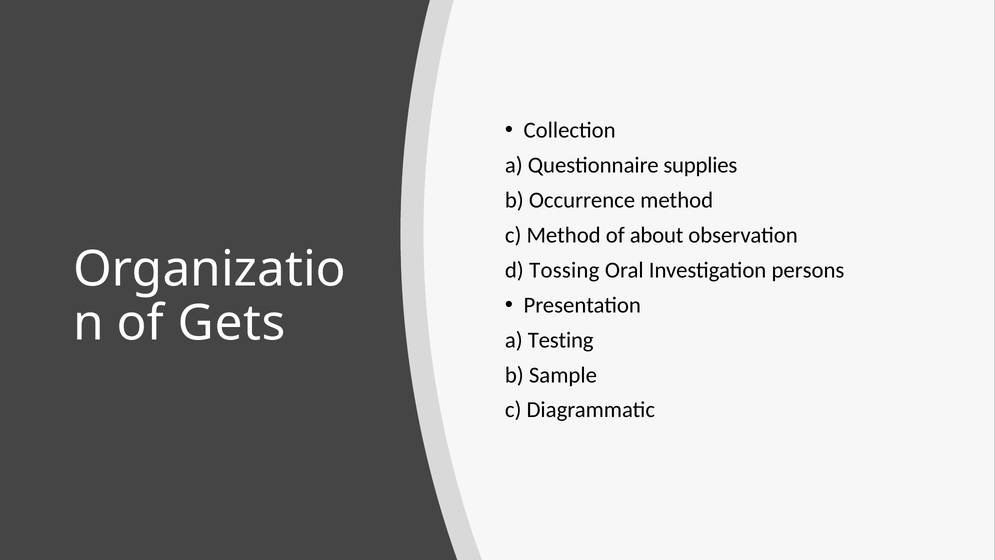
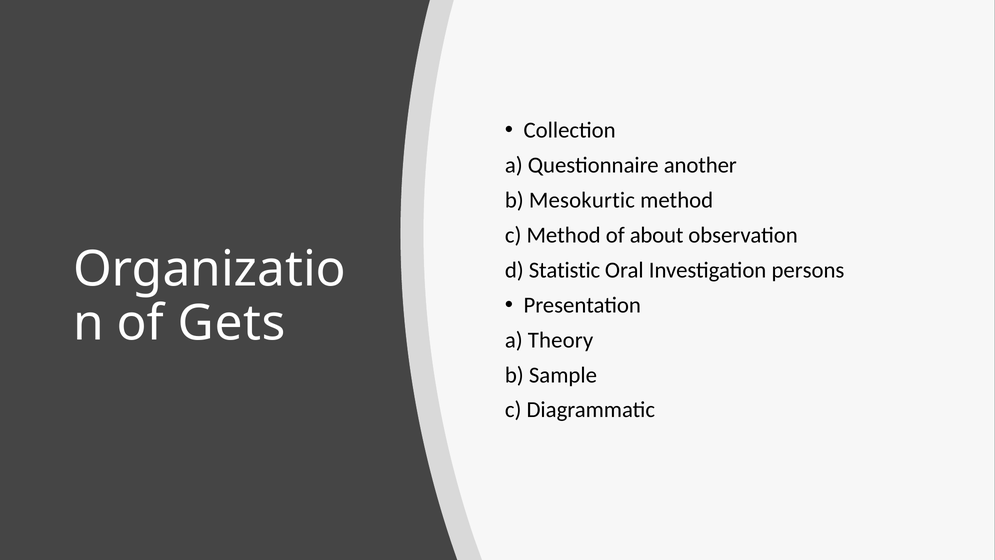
supplies: supplies -> another
Occurrence: Occurrence -> Mesokurtic
Tossing: Tossing -> Statistic
Testing: Testing -> Theory
